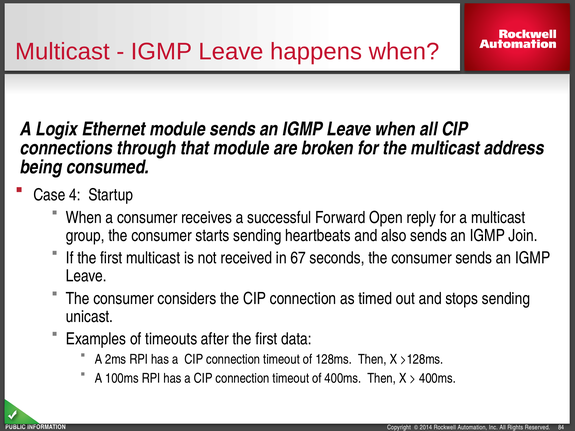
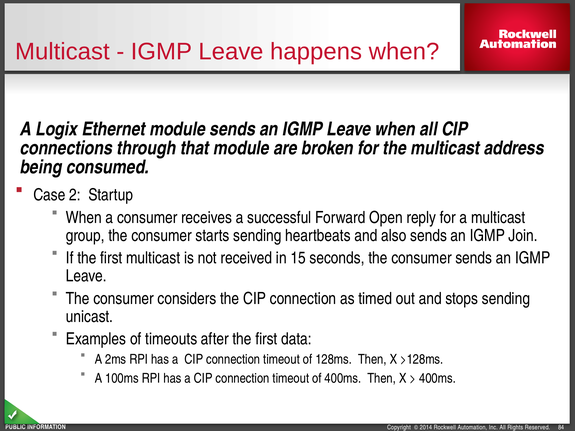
4: 4 -> 2
67: 67 -> 15
